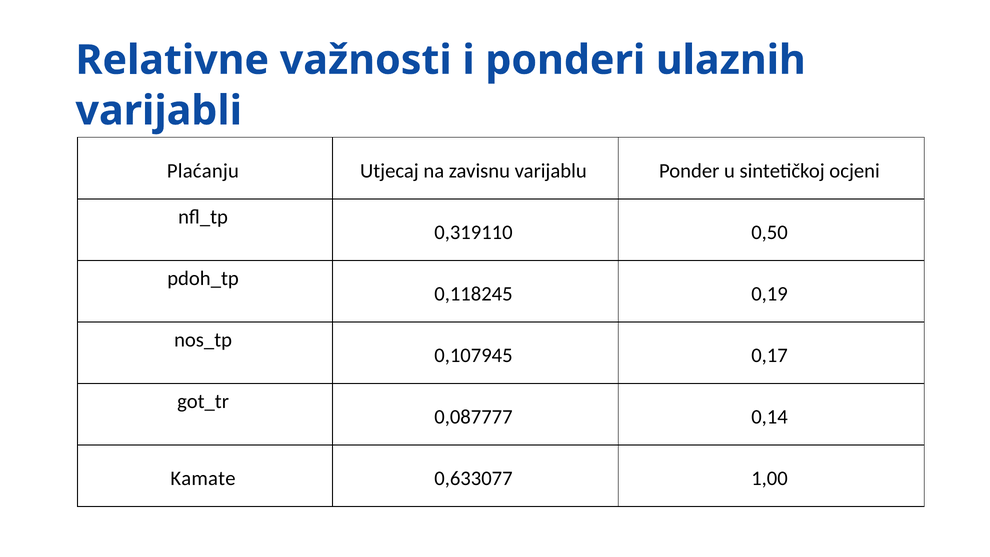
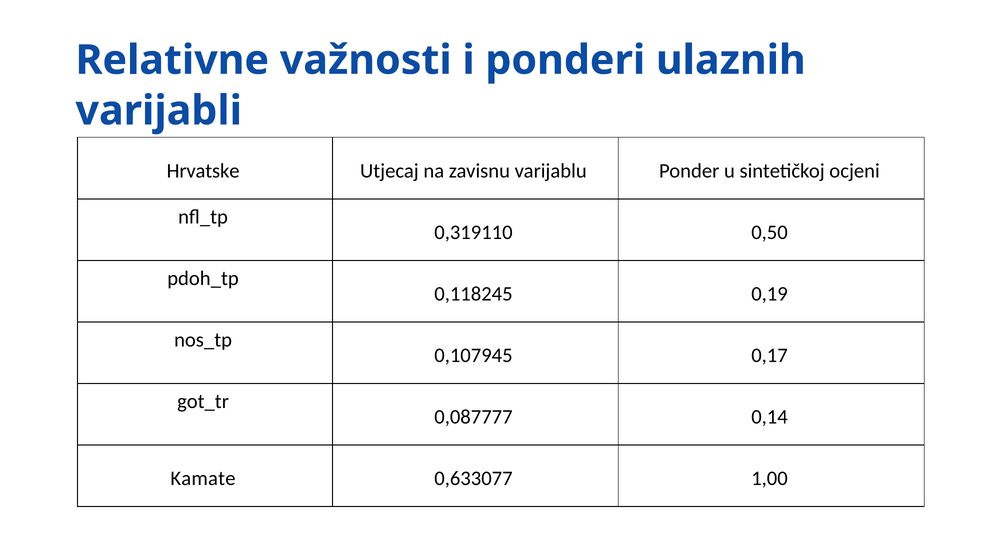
Plaćanju: Plaćanju -> Hrvatske
